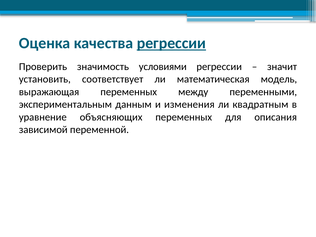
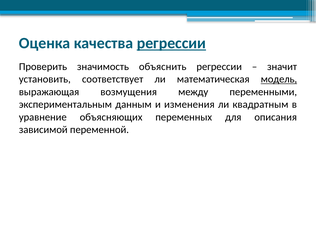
условиями: условиями -> объяснить
модель underline: none -> present
выражающая переменных: переменных -> возмущения
